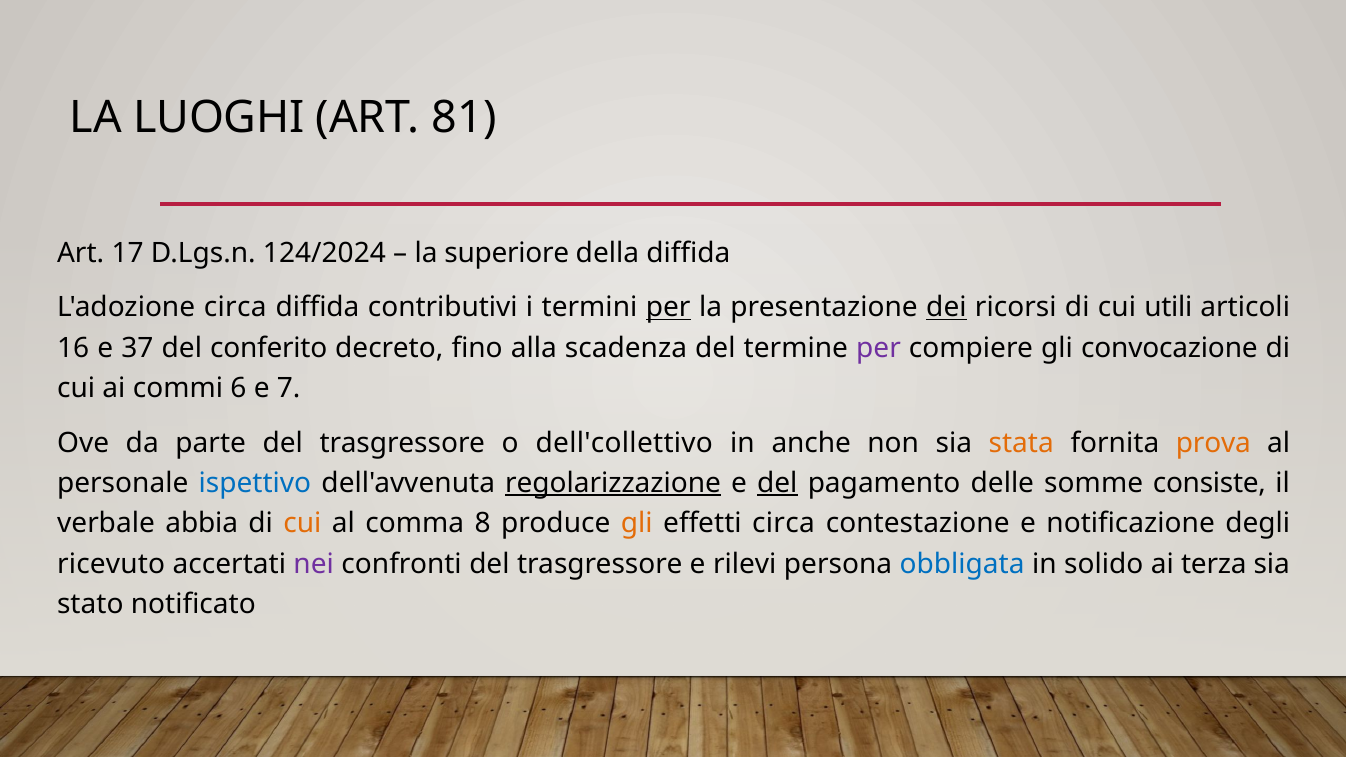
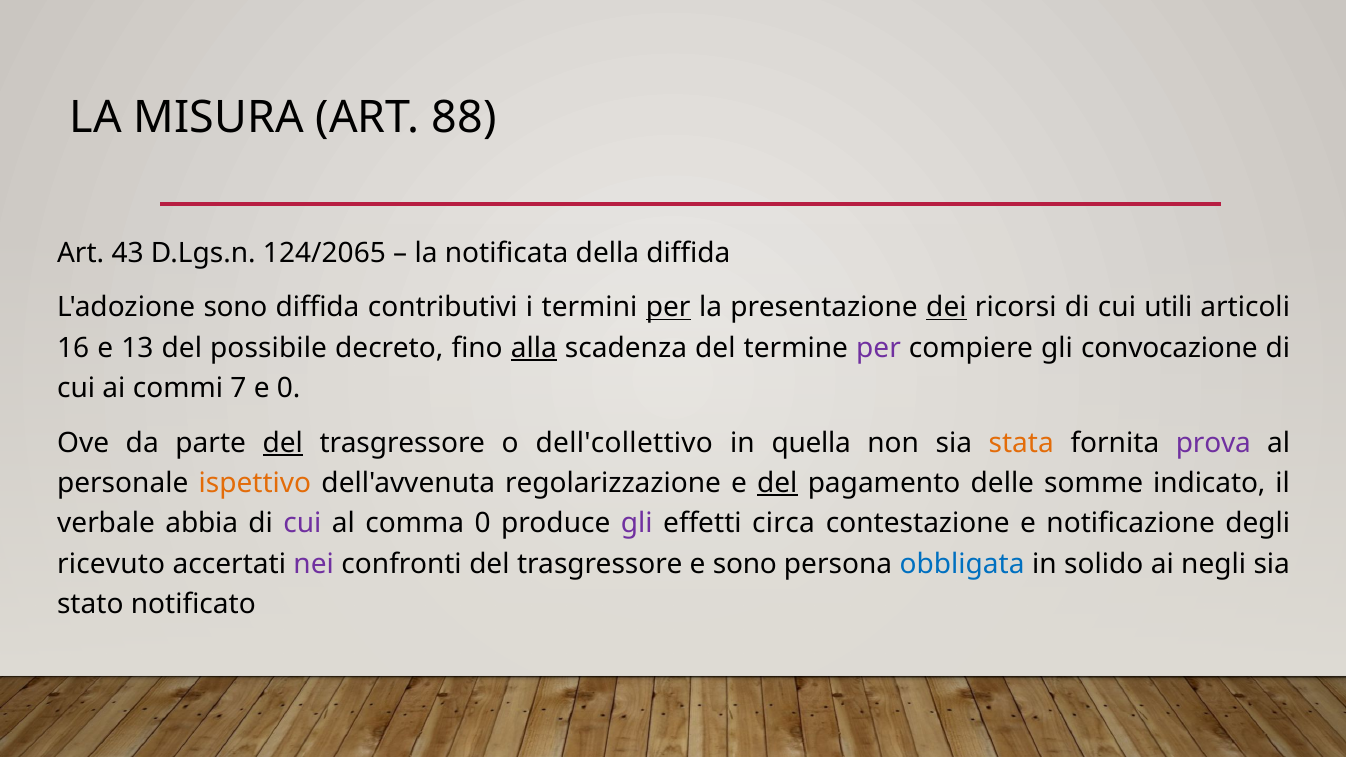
LUOGHI: LUOGHI -> MISURA
81: 81 -> 88
17: 17 -> 43
124/2024: 124/2024 -> 124/2065
superiore: superiore -> notificata
L'adozione circa: circa -> sono
37: 37 -> 13
conferito: conferito -> possibile
alla underline: none -> present
6: 6 -> 7
e 7: 7 -> 0
del at (283, 443) underline: none -> present
anche: anche -> quella
prova colour: orange -> purple
ispettivo colour: blue -> orange
regolarizzazione underline: present -> none
consiste: consiste -> indicato
cui at (302, 524) colour: orange -> purple
comma 8: 8 -> 0
gli at (637, 524) colour: orange -> purple
e rilevi: rilevi -> sono
terza: terza -> negli
